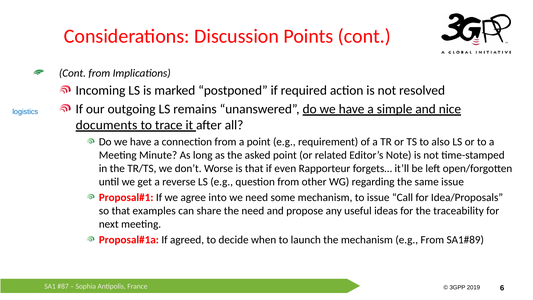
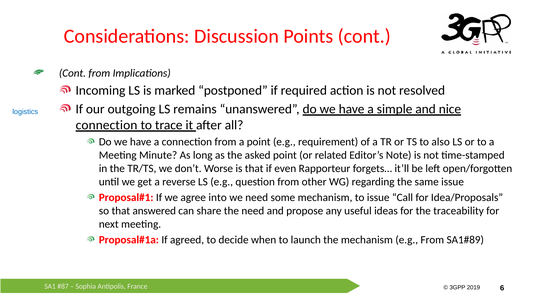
documents at (107, 125): documents -> connection
examples: examples -> answered
